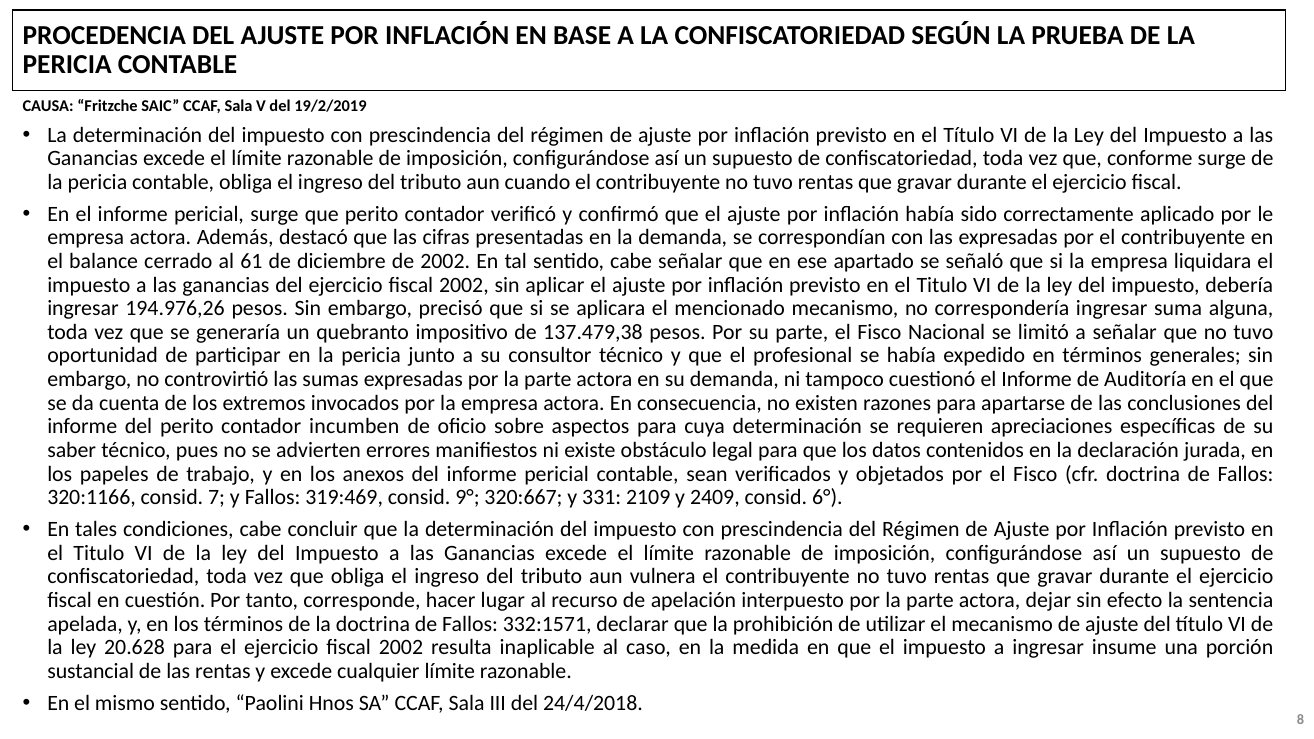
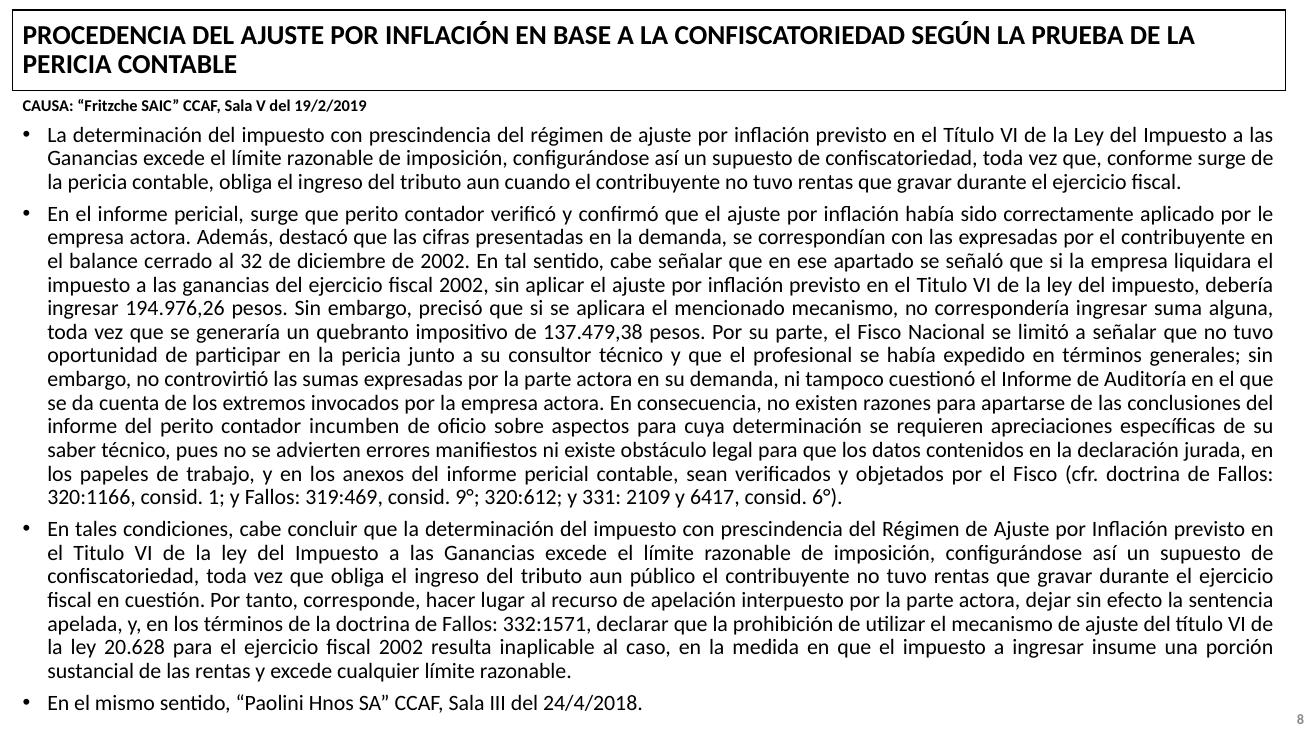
61: 61 -> 32
7: 7 -> 1
320:667: 320:667 -> 320:612
2409: 2409 -> 6417
vulnera: vulnera -> público
